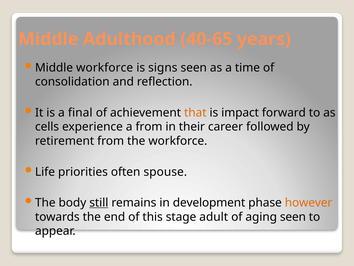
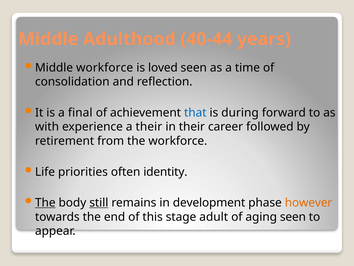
40-65: 40-65 -> 40-44
signs: signs -> loved
that colour: orange -> blue
impact: impact -> during
cells: cells -> with
a from: from -> their
spouse: spouse -> identity
The at (45, 202) underline: none -> present
